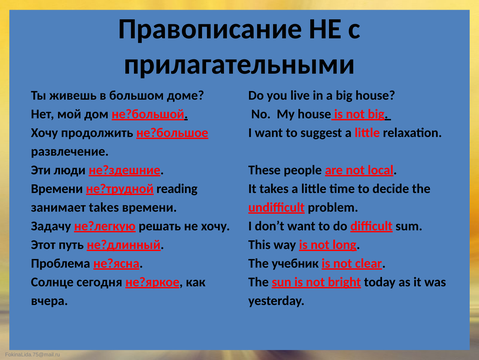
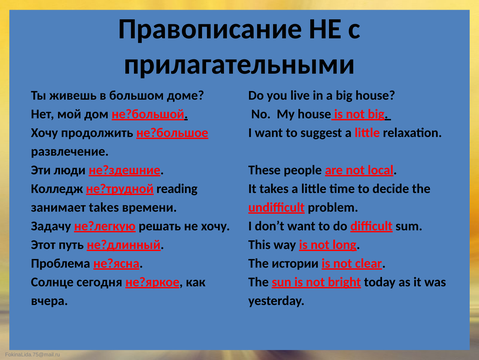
Времени at (57, 188): Времени -> Колледж
учебник: учебник -> истории
